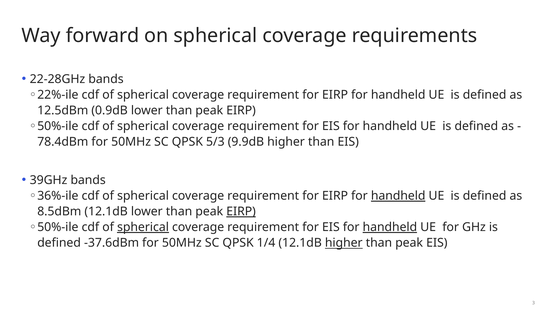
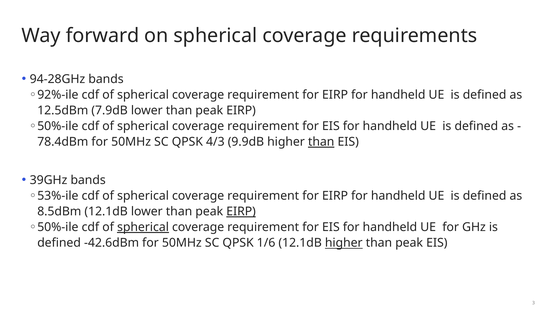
22-28GHz: 22-28GHz -> 94-28GHz
22%-ile: 22%-ile -> 92%-ile
0.9dB: 0.9dB -> 7.9dB
5/3: 5/3 -> 4/3
than at (321, 142) underline: none -> present
36%-ile: 36%-ile -> 53%-ile
handheld at (398, 196) underline: present -> none
handheld at (390, 227) underline: present -> none
-37.6dBm: -37.6dBm -> -42.6dBm
1/4: 1/4 -> 1/6
